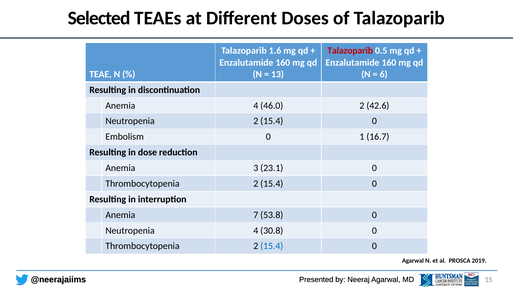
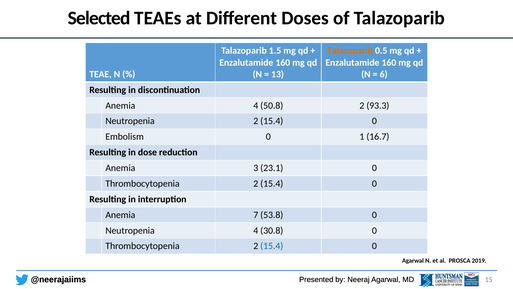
1.6: 1.6 -> 1.5
Talazoparib at (350, 51) colour: red -> orange
46.0: 46.0 -> 50.8
42.6: 42.6 -> 93.3
